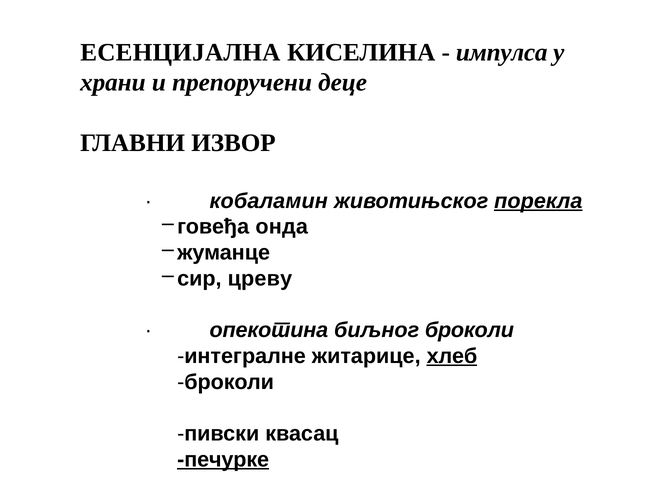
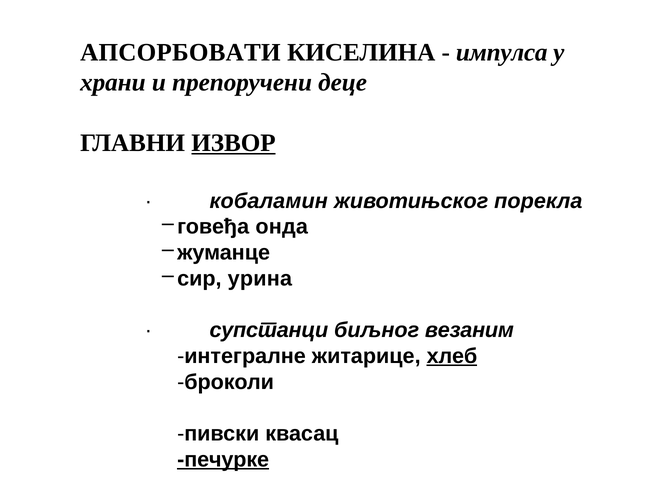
ЕСЕНЦИЈАЛНА: ЕСЕНЦИЈАЛНА -> АПСОРБОВАТИ
ИЗВОР underline: none -> present
порекла underline: present -> none
цреву: цреву -> урина
опекотина: опекотина -> супстанци
биљног броколи: броколи -> везаним
